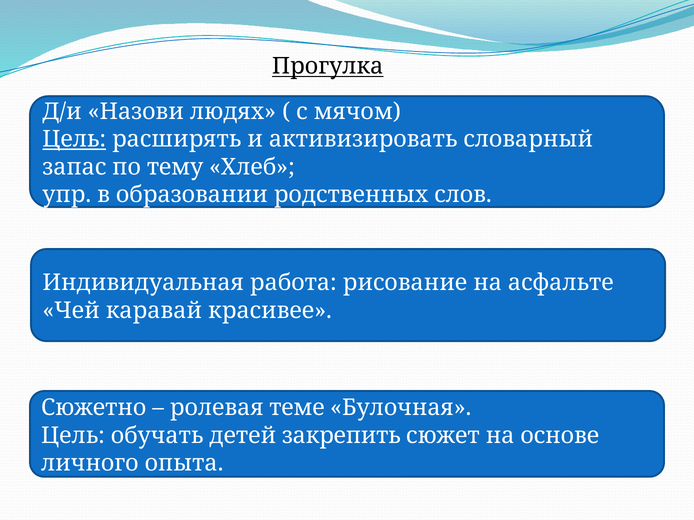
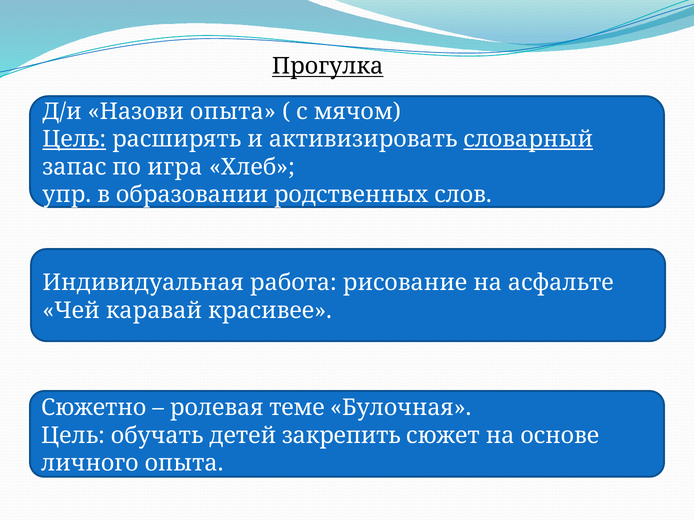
Назови людях: людях -> опыта
словарный underline: none -> present
тему: тему -> игра
